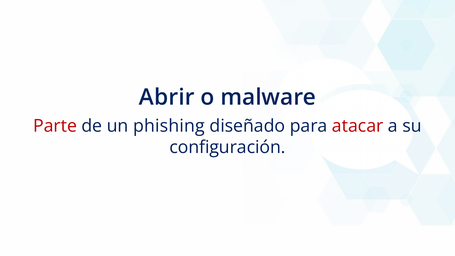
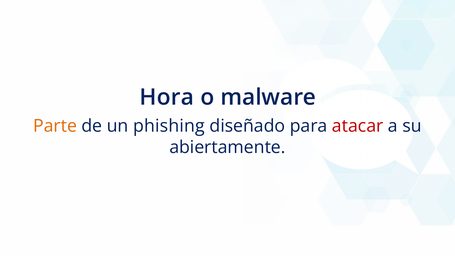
Abrir: Abrir -> Hora
Parte colour: red -> orange
configuración: configuración -> abiertamente
